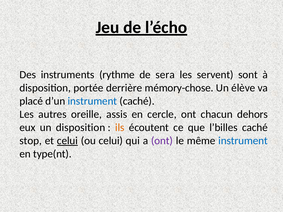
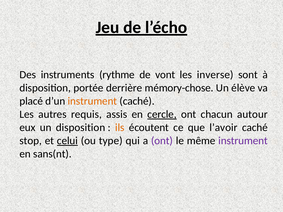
sera: sera -> vont
servent: servent -> inverse
instrument at (92, 101) colour: blue -> orange
oreille: oreille -> requis
cercle underline: none -> present
dehors: dehors -> autour
l’billes: l’billes -> l’avoir
ou celui: celui -> type
instrument at (243, 141) colour: blue -> purple
type(nt: type(nt -> sans(nt
